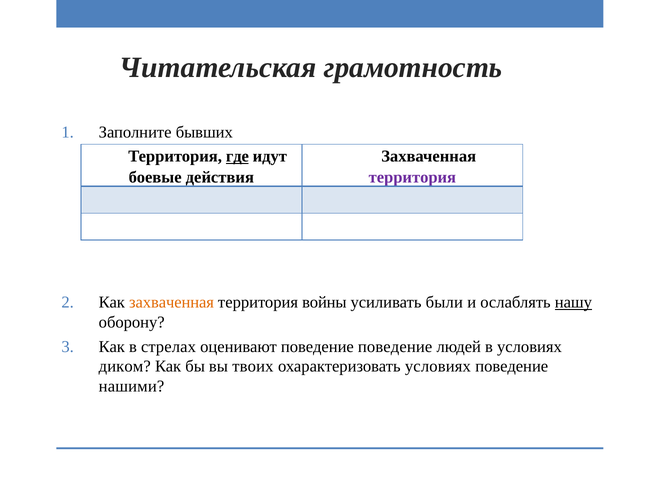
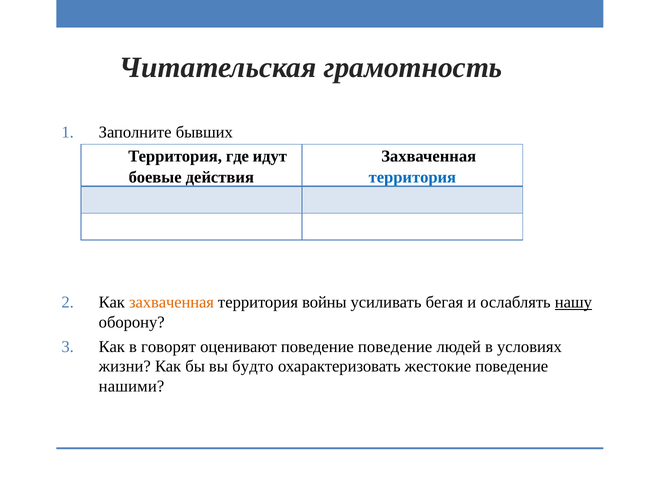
где underline: present -> none
территория at (412, 177) colour: purple -> blue
были: были -> бегая
стрелах: стрелах -> говорят
диком: диком -> жизни
твоих: твоих -> будто
охарактеризовать условиях: условиях -> жестокие
